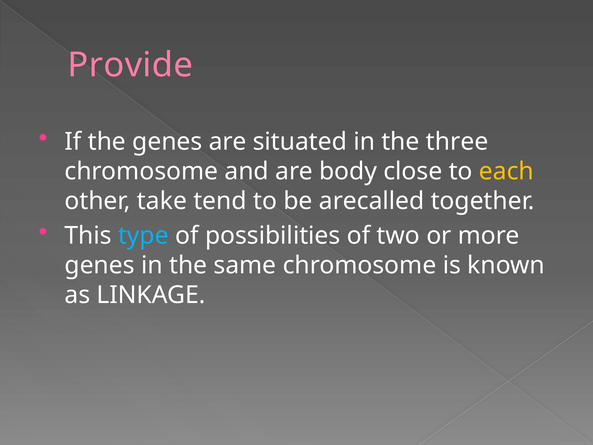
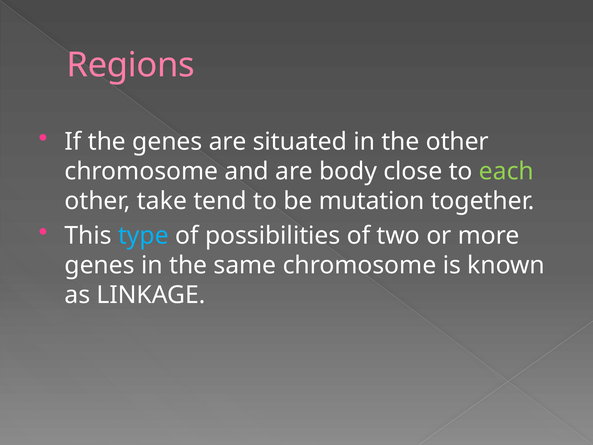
Provide: Provide -> Regions
the three: three -> other
each colour: yellow -> light green
arecalled: arecalled -> mutation
